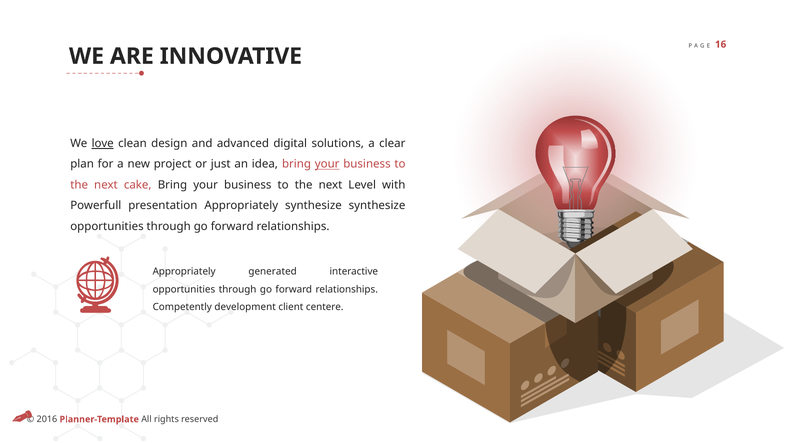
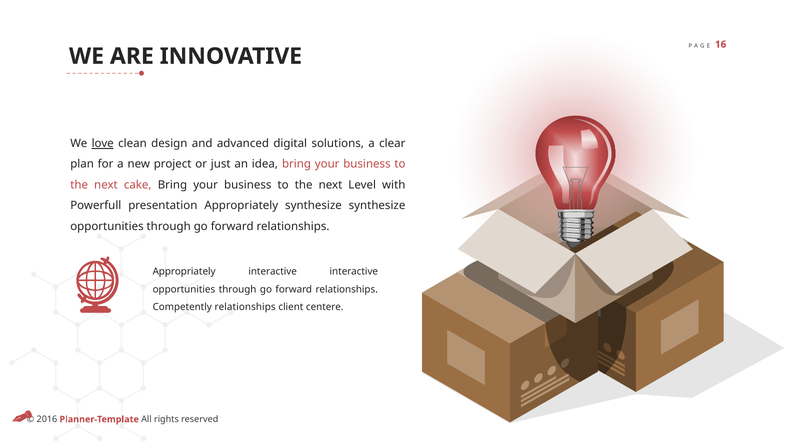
your at (327, 164) underline: present -> none
Appropriately generated: generated -> interactive
Competently development: development -> relationships
